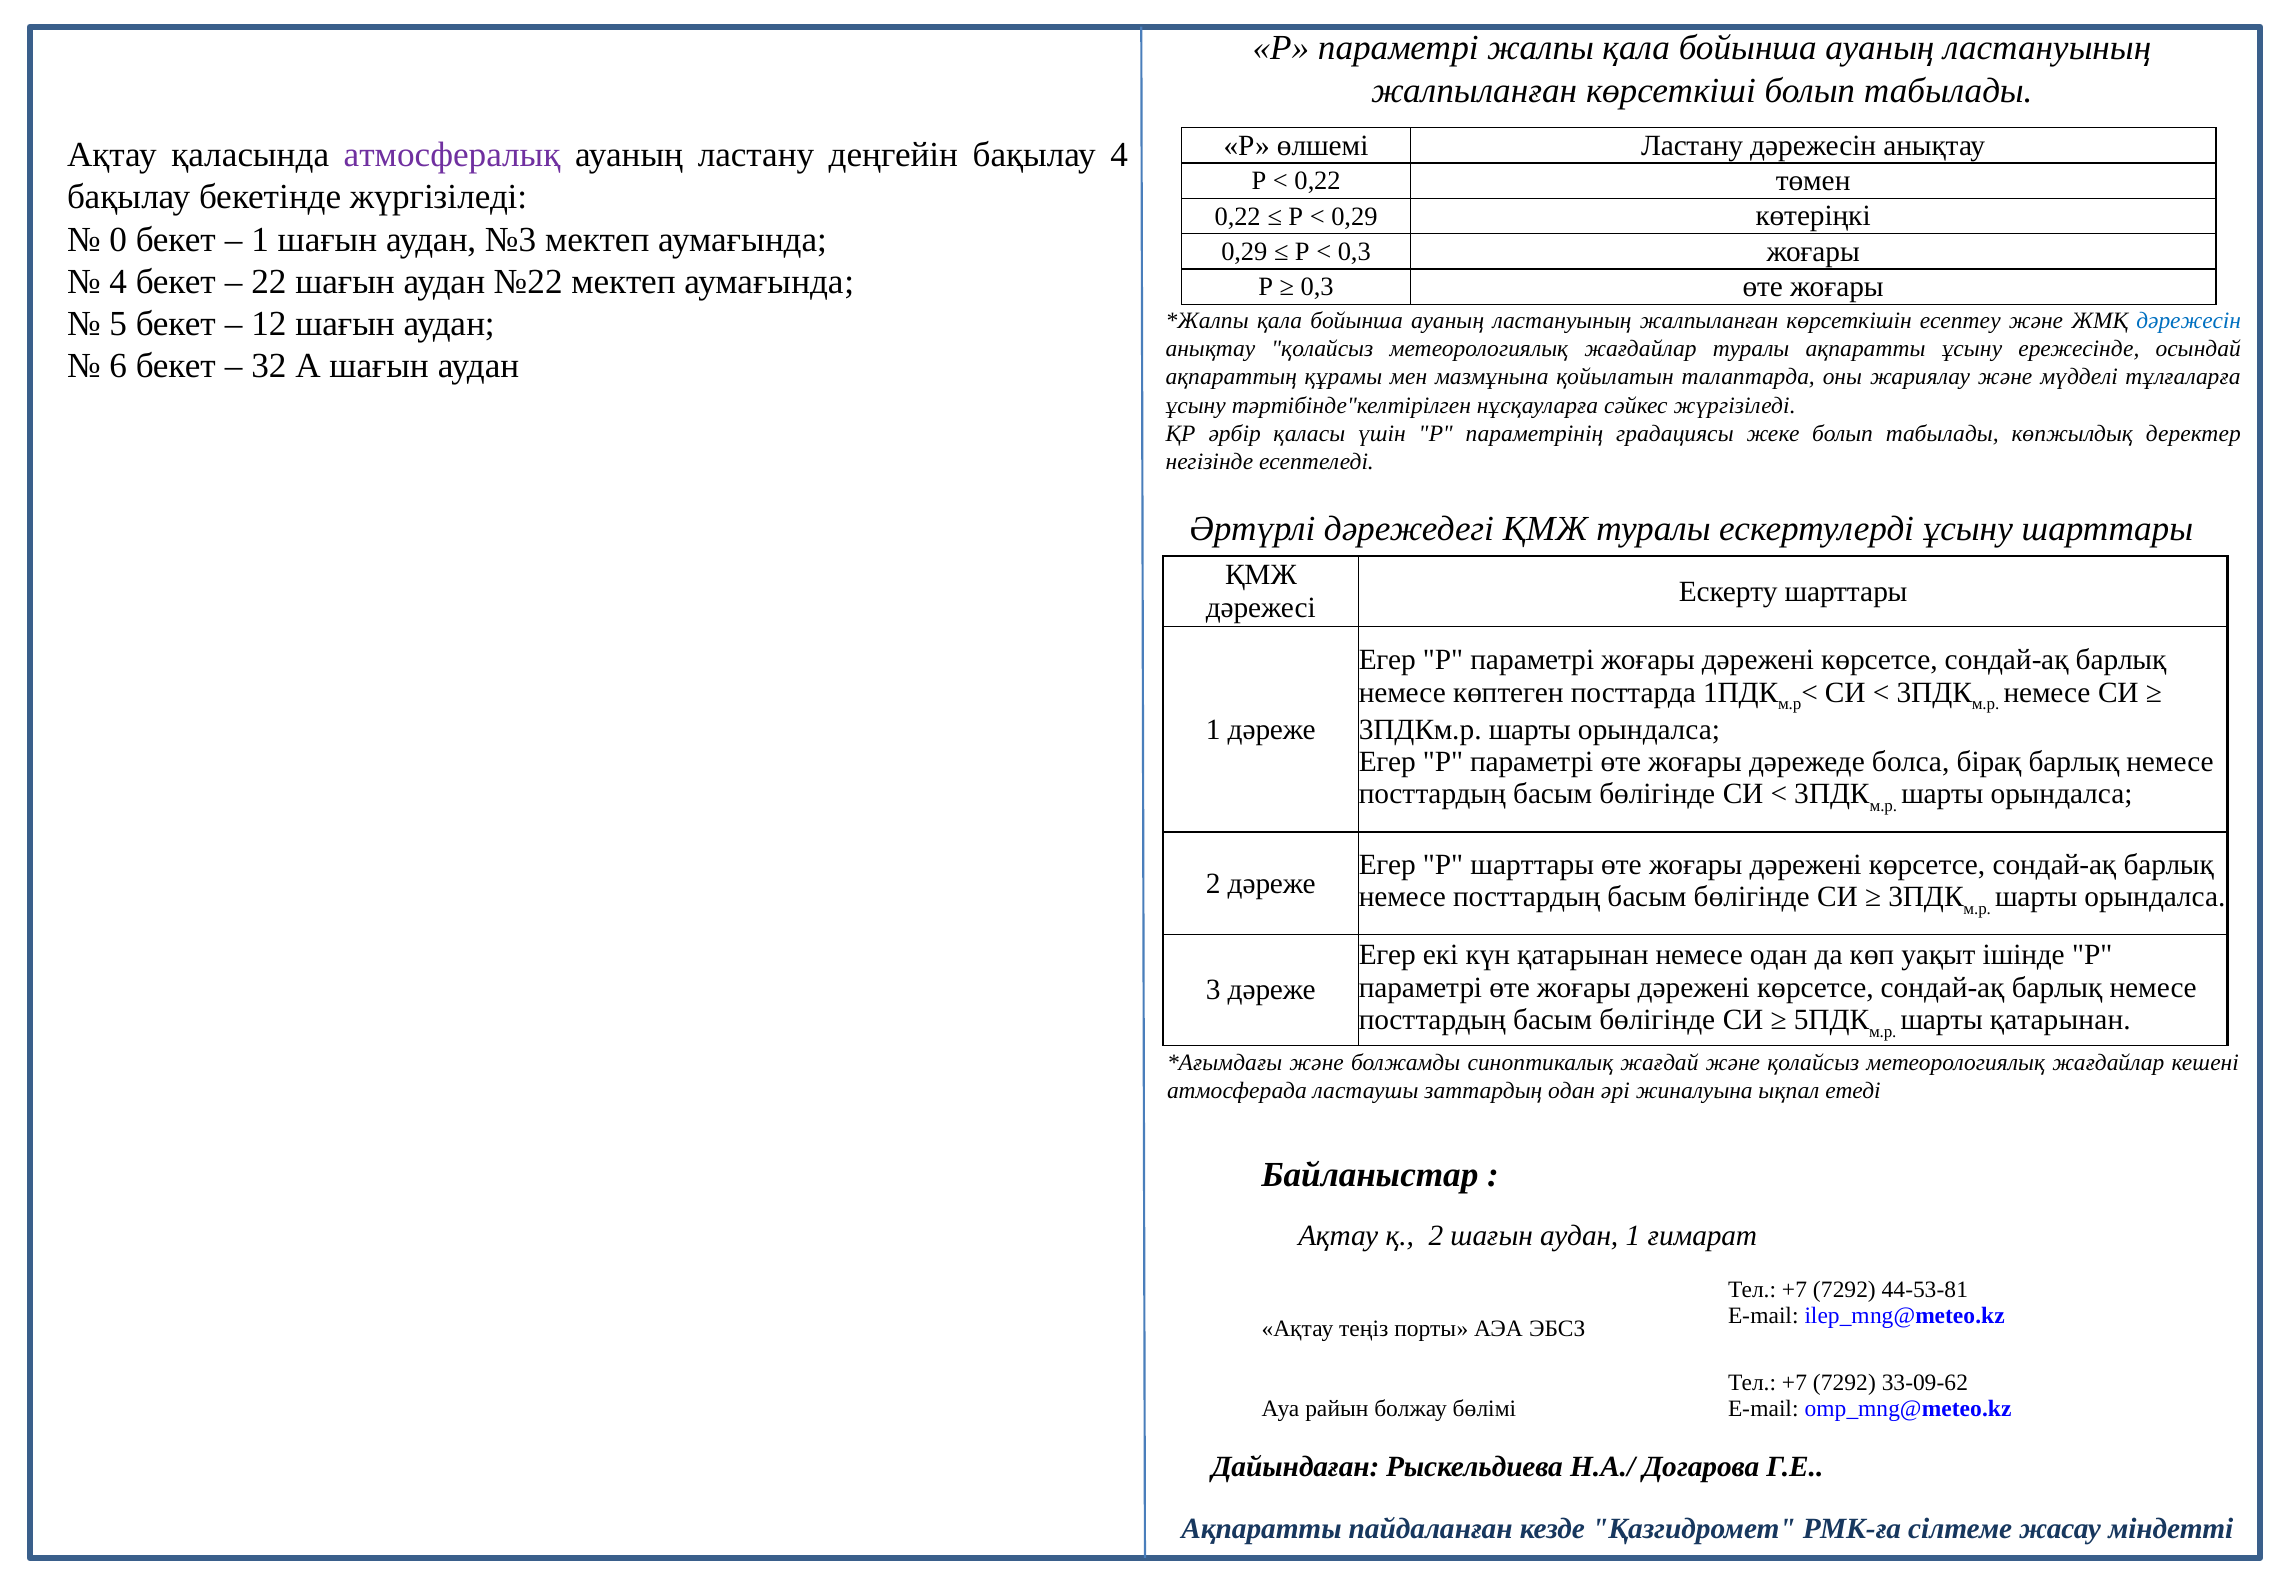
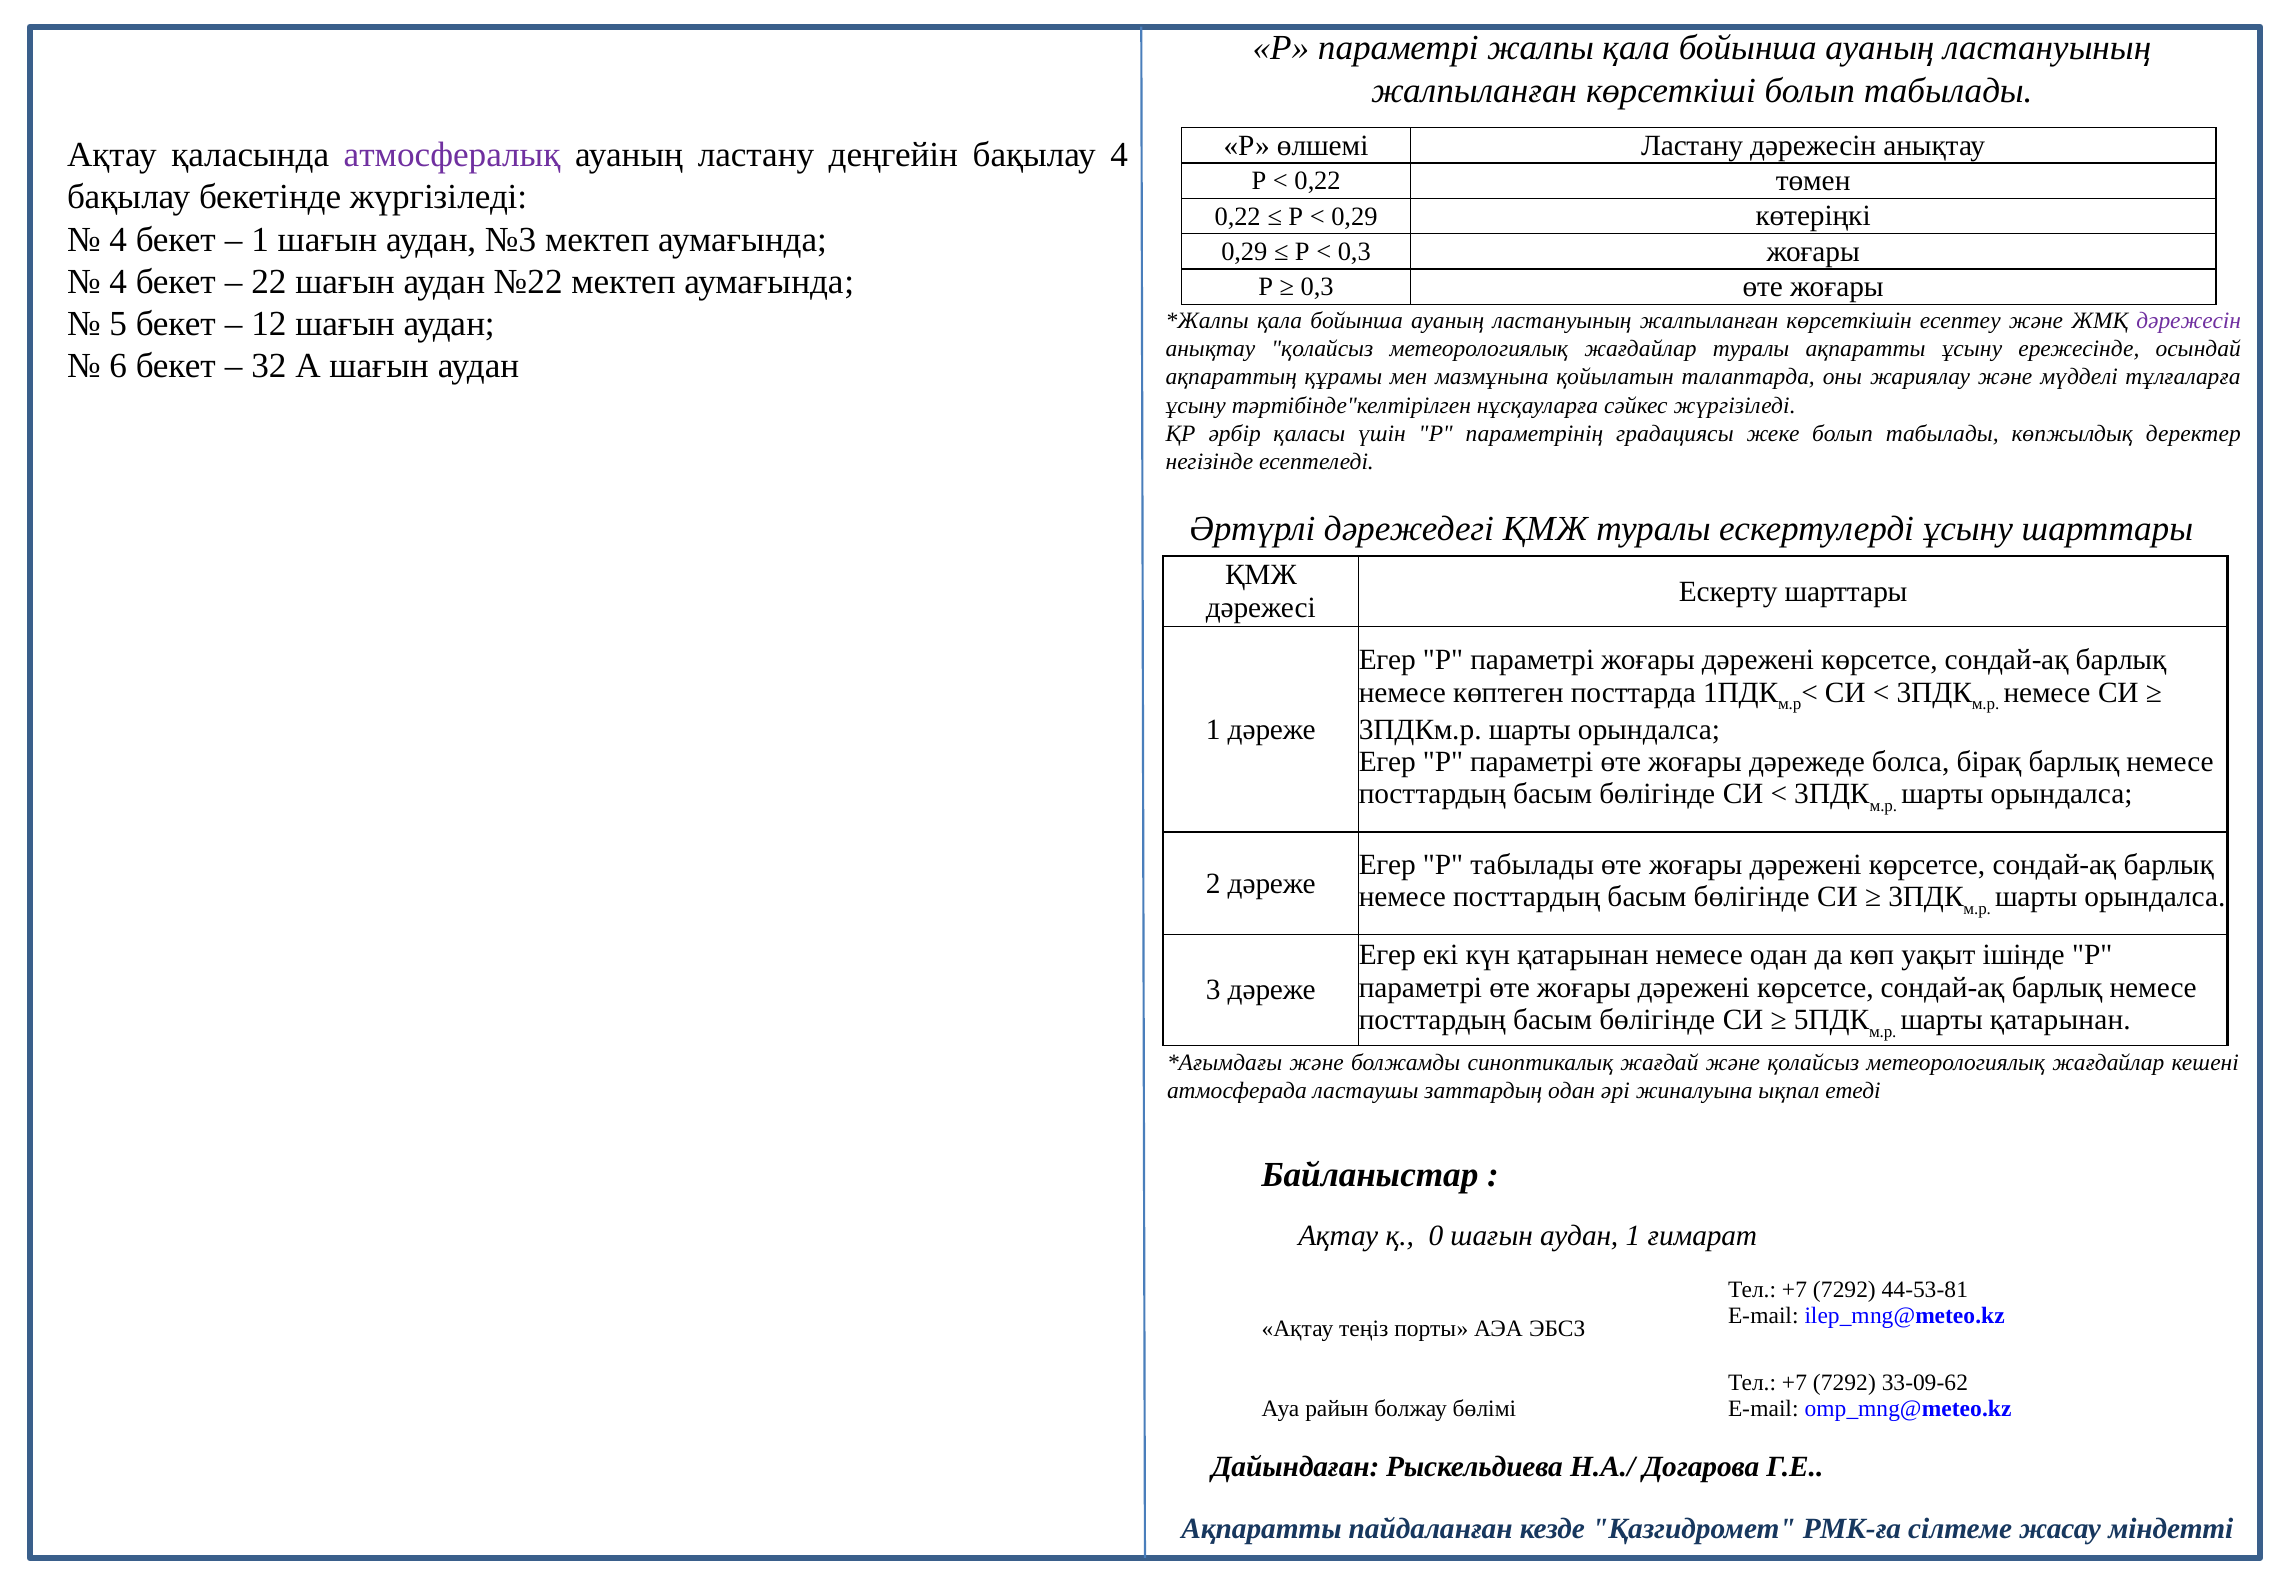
0 at (118, 240): 0 -> 4
дәрежесін at (2189, 321) colour: blue -> purple
Р шарттары: шарттары -> табылады
қ 2: 2 -> 0
